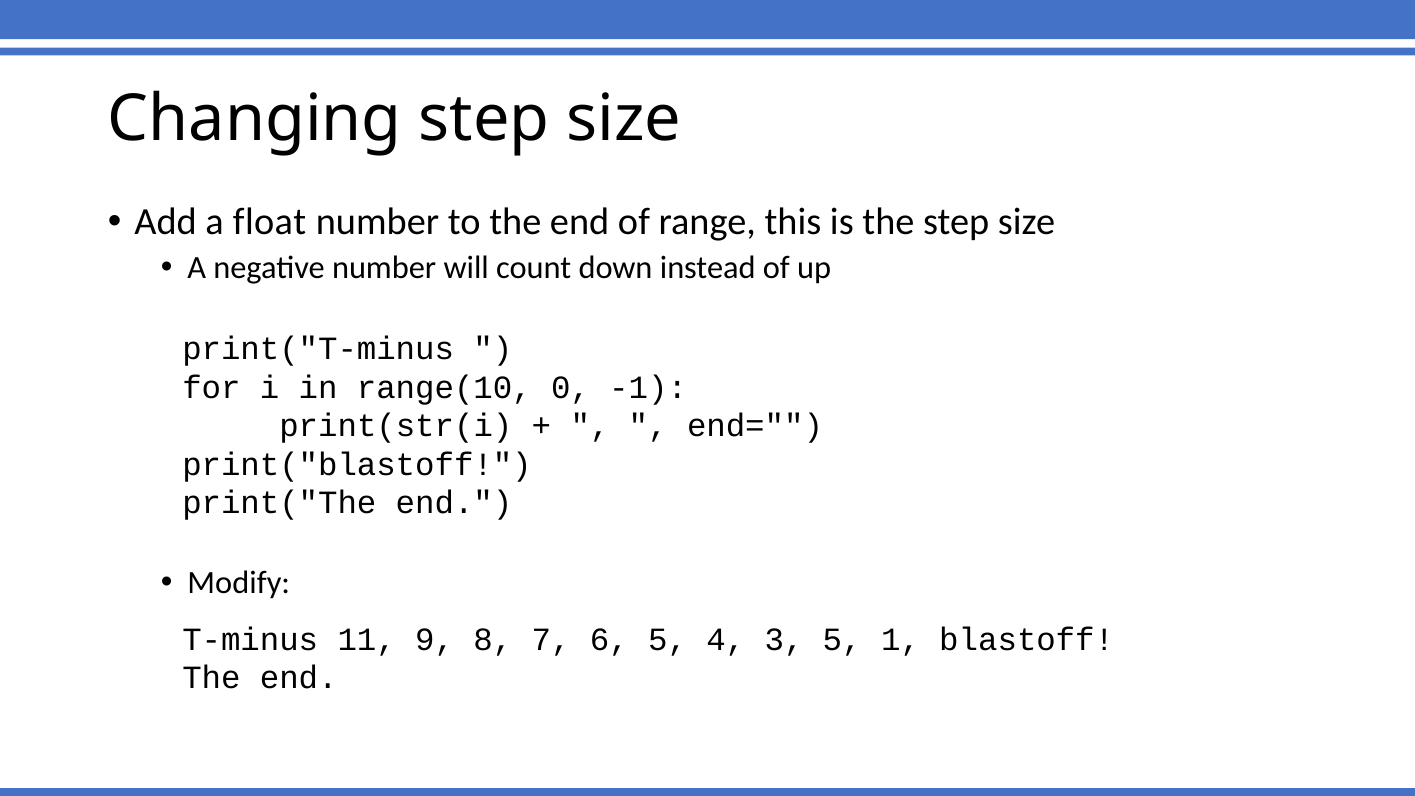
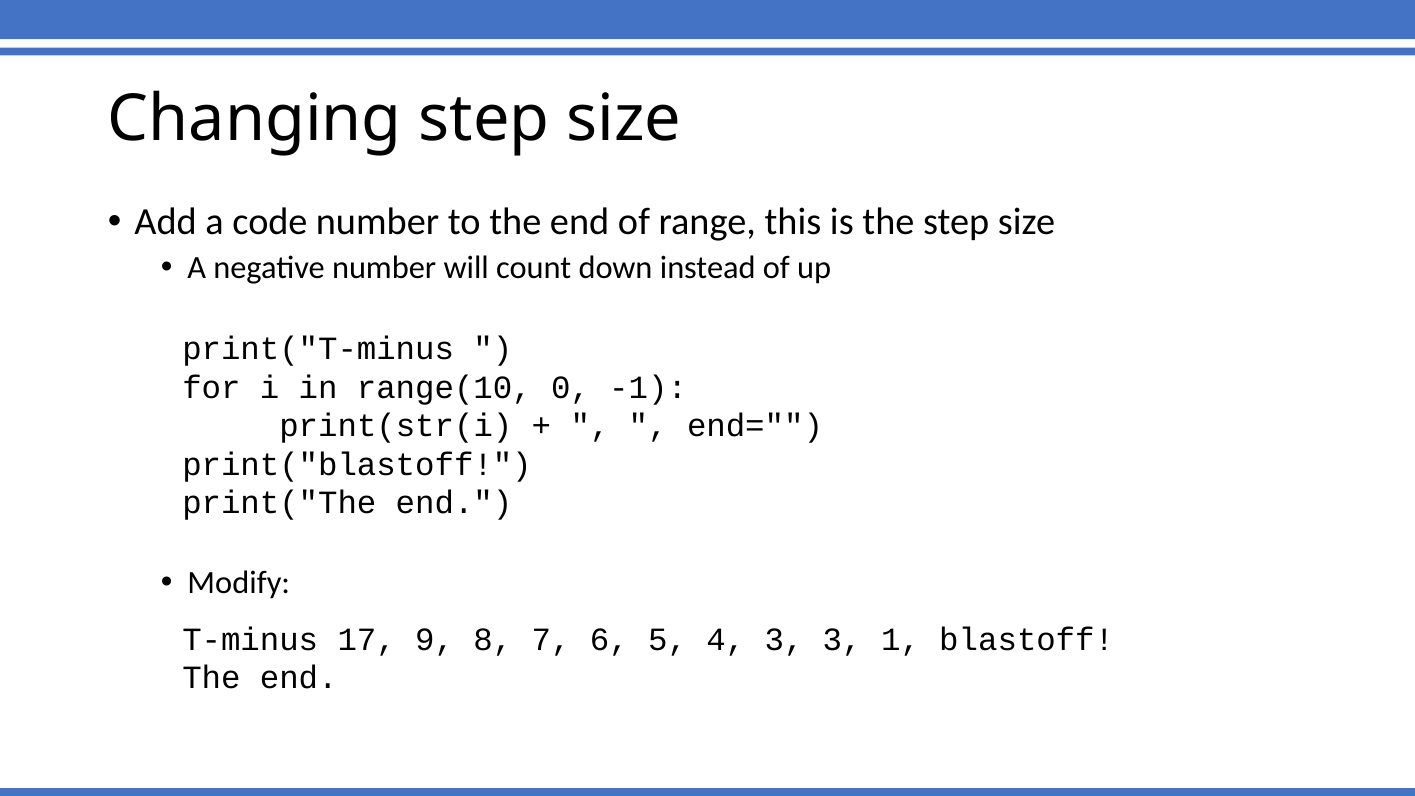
float: float -> code
11: 11 -> 17
3 5: 5 -> 3
